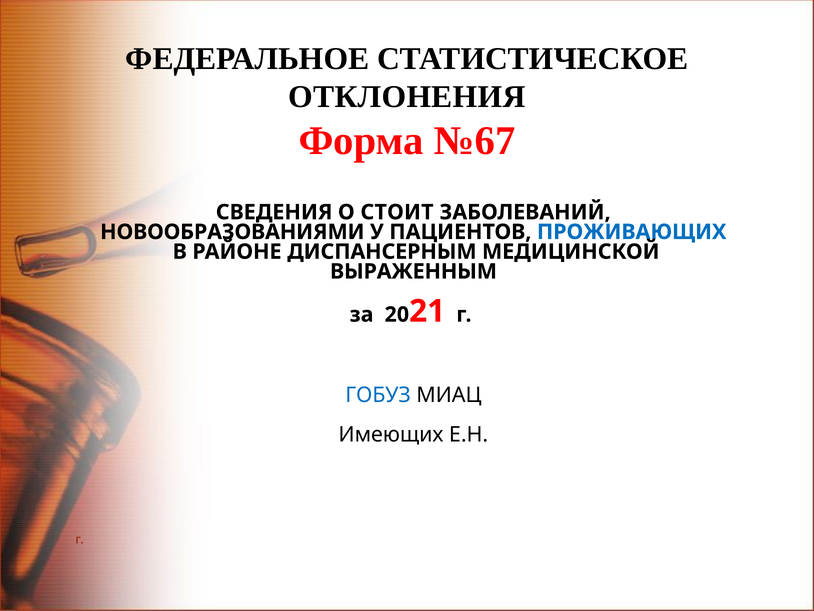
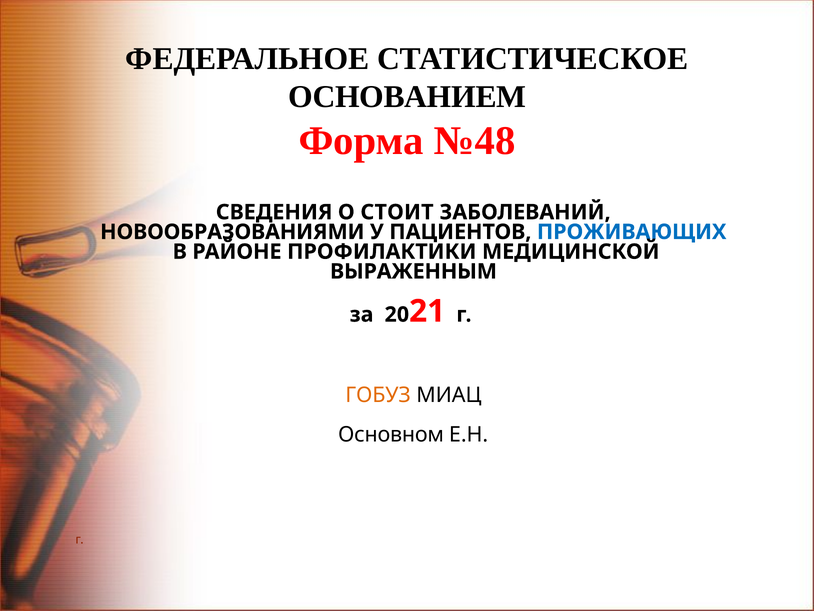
ОТКЛОНЕНИЯ: ОТКЛОНЕНИЯ -> ОСНОВАНИЕМ
№67: №67 -> №48
ДИСПАНСЕРНЫМ: ДИСПАНСЕРНЫМ -> ПРОФИЛАКТИКИ
ГОБУЗ colour: blue -> orange
Имеющих: Имеющих -> Основном
